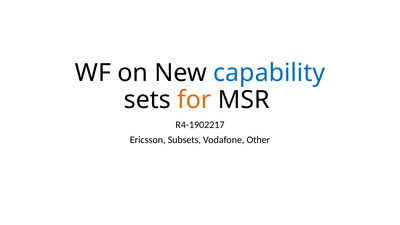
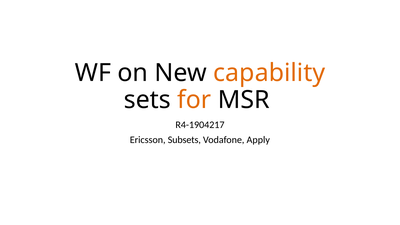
capability colour: blue -> orange
R4-1902217: R4-1902217 -> R4-1904217
Other: Other -> Apply
